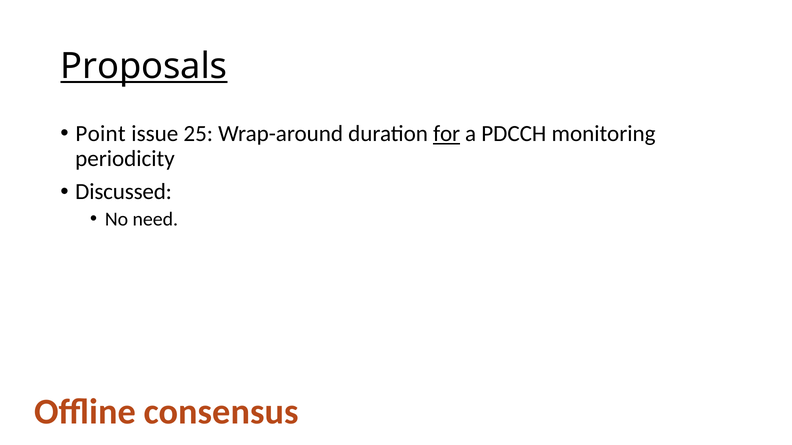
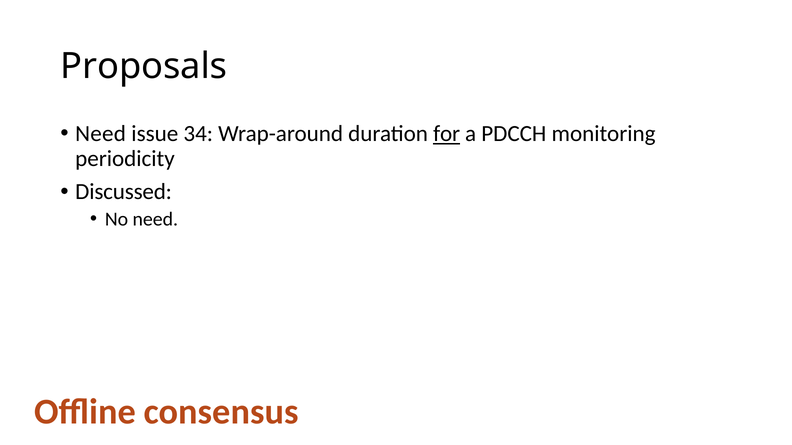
Proposals underline: present -> none
Point at (101, 134): Point -> Need
25: 25 -> 34
